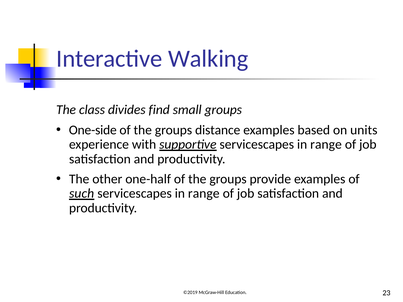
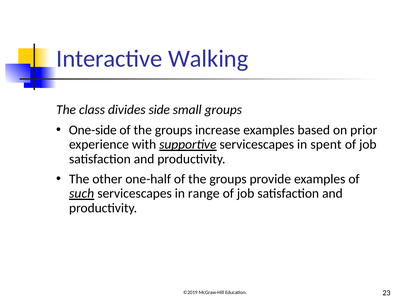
find: find -> side
distance: distance -> increase
units: units -> prior
supportive servicescapes in range: range -> spent
